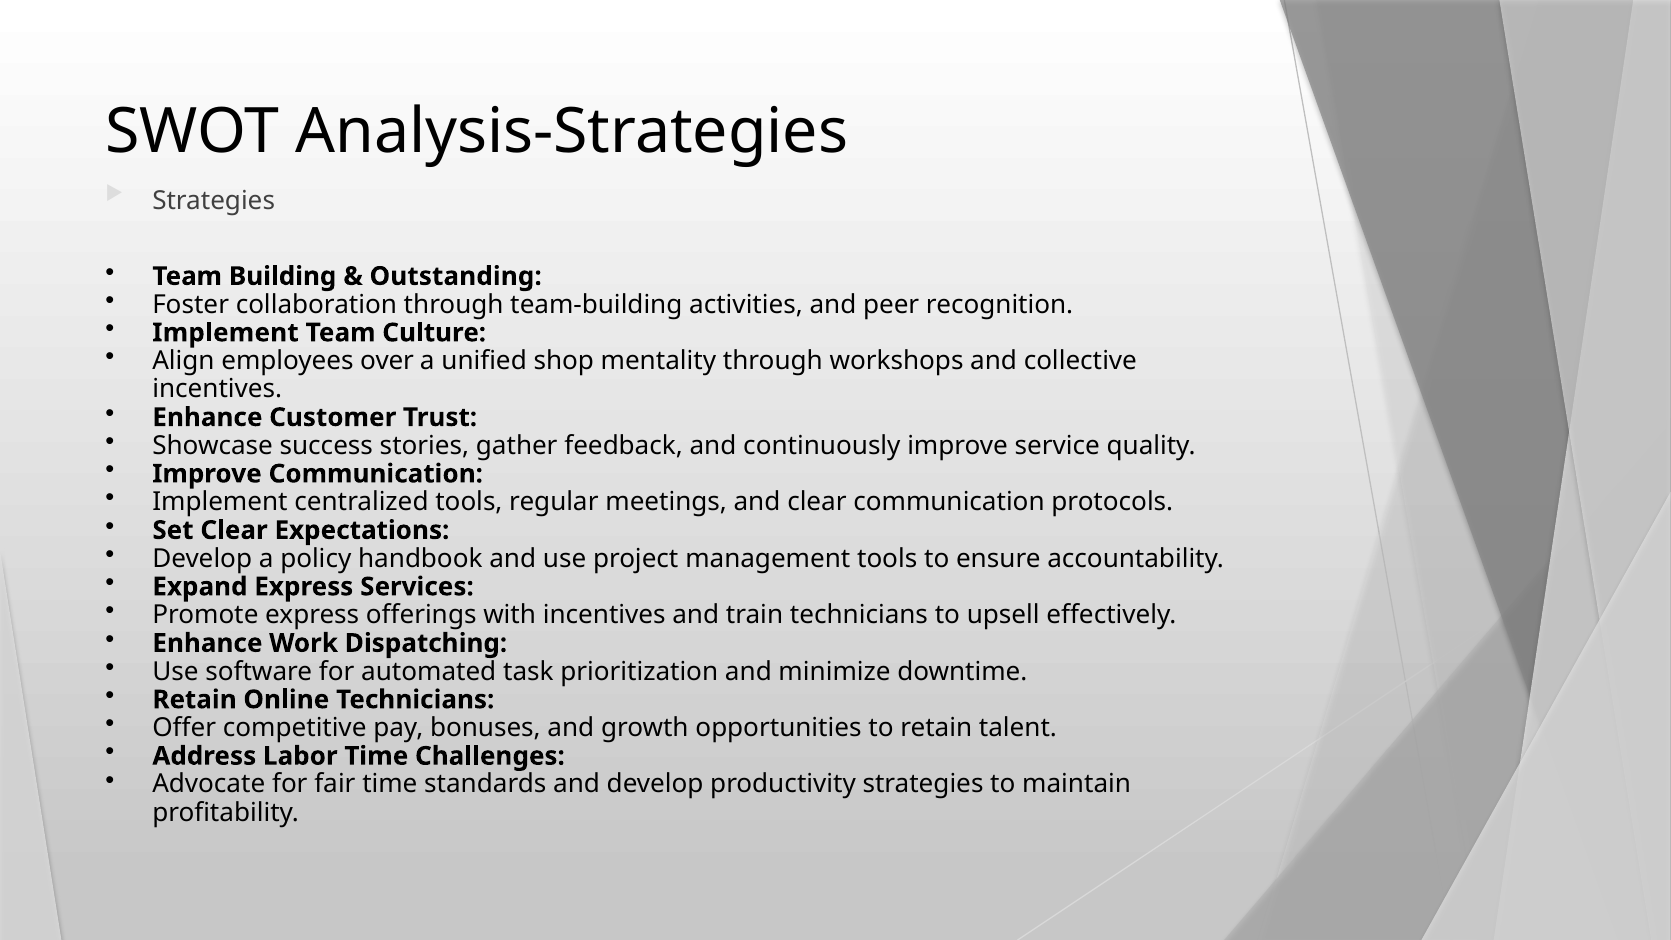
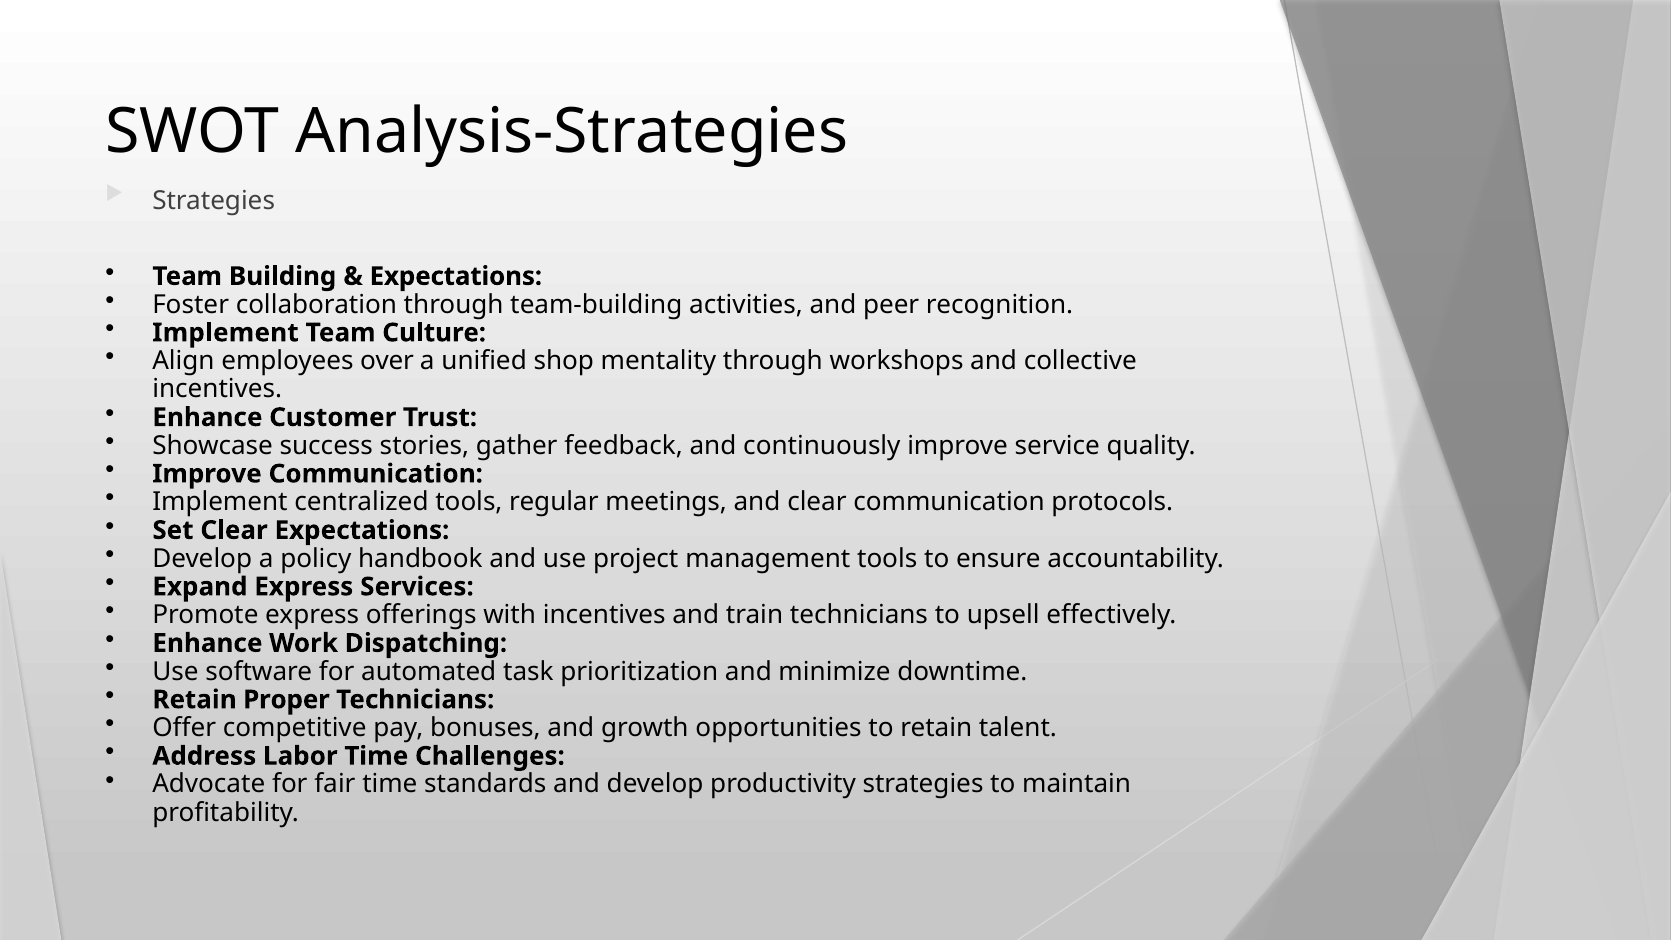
Outstanding at (456, 276): Outstanding -> Expectations
Online: Online -> Proper
